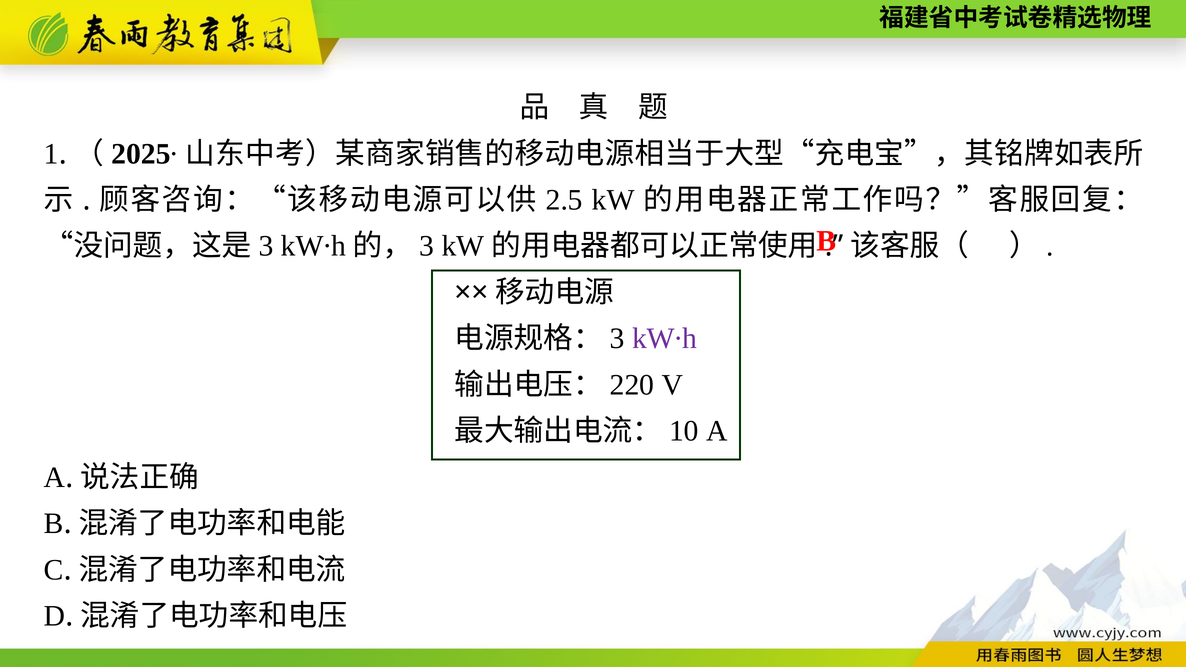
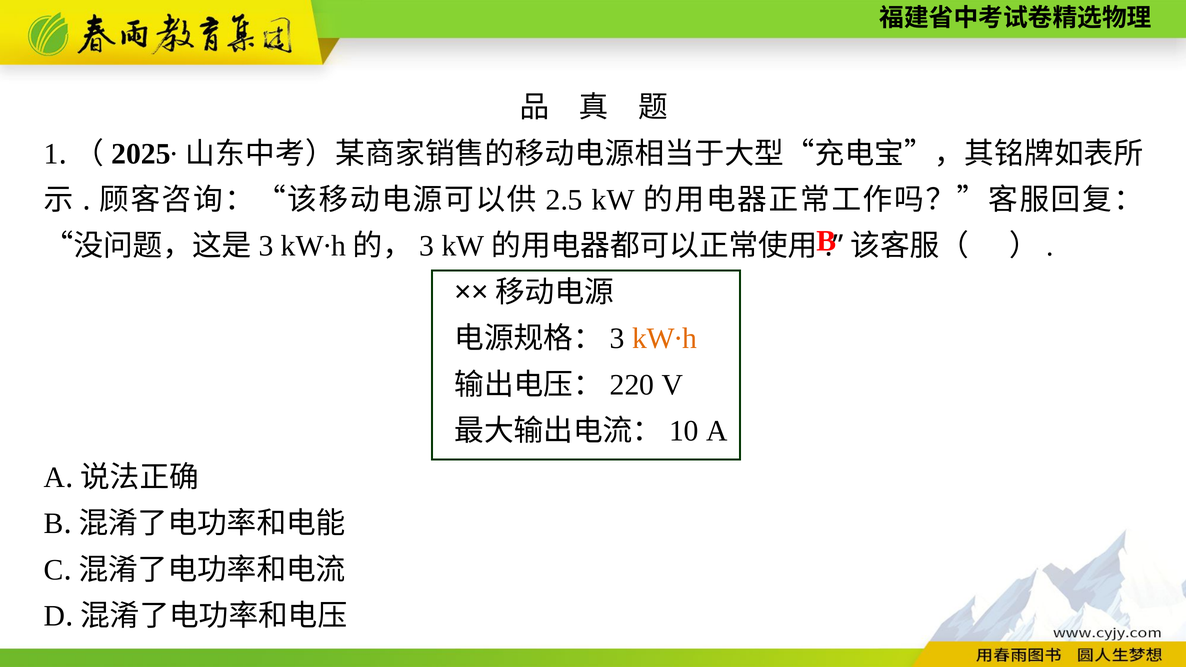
kW∙h colour: purple -> orange
